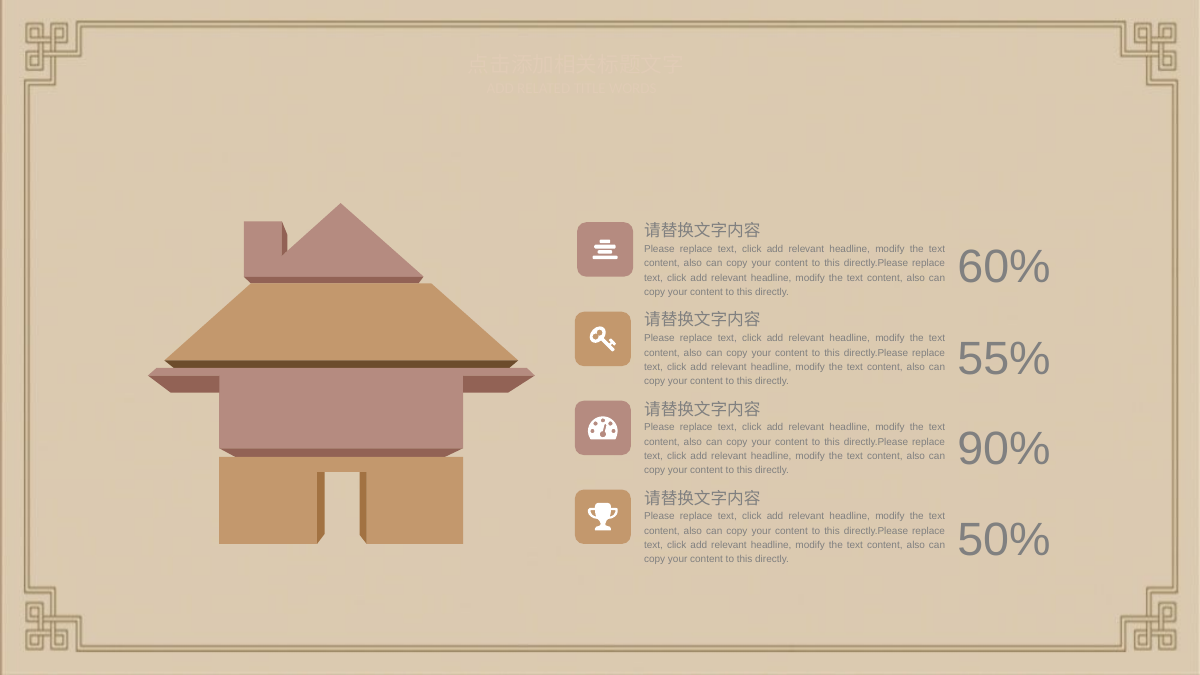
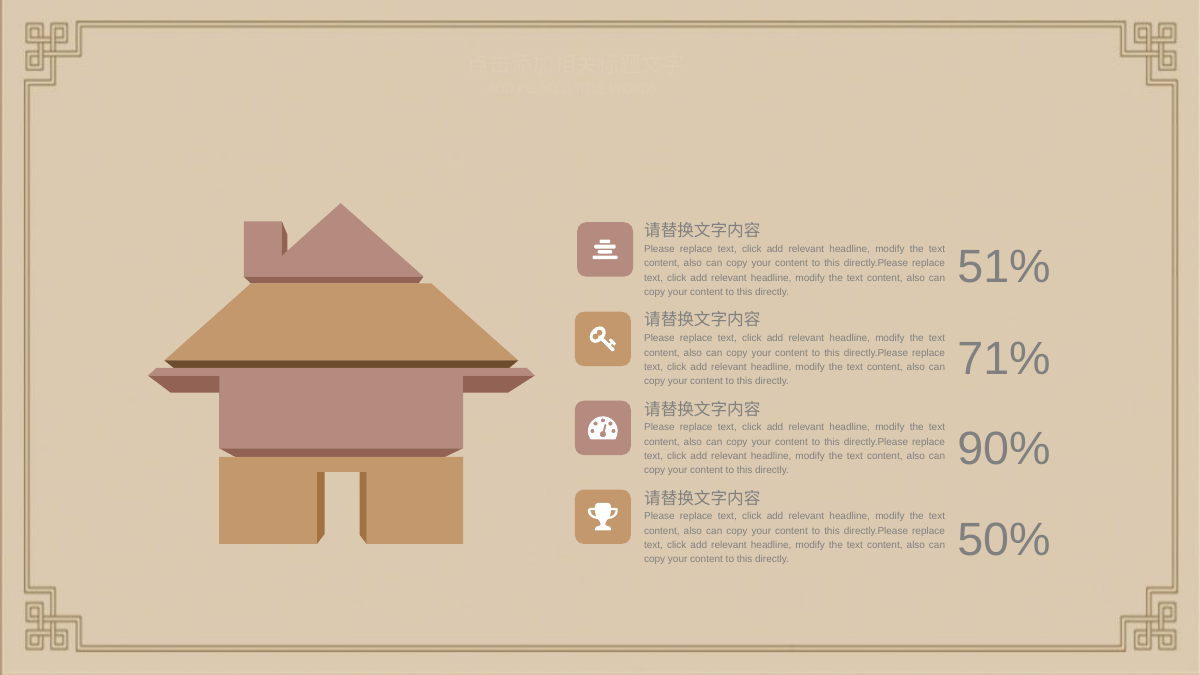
60%: 60% -> 51%
55%: 55% -> 71%
